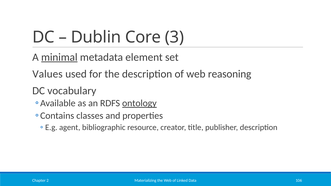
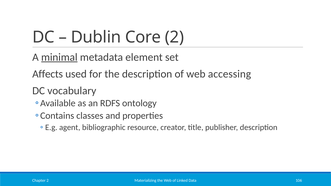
Core 3: 3 -> 2
Values: Values -> Affects
reasoning: reasoning -> accessing
ontology underline: present -> none
